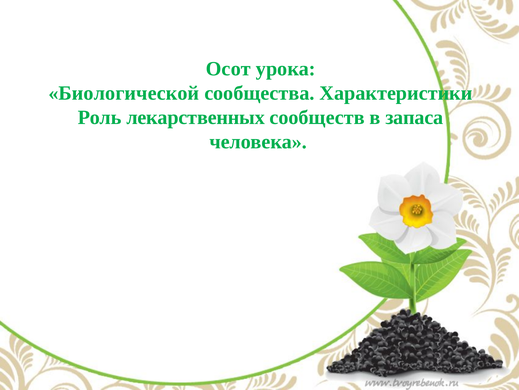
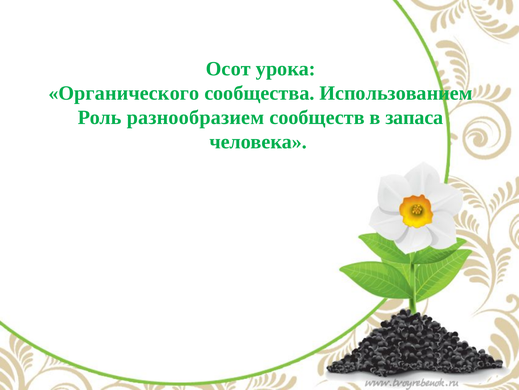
Биологической: Биологической -> Органического
Характеристики: Характеристики -> Использованием
лекарственных: лекарственных -> разнообразием
